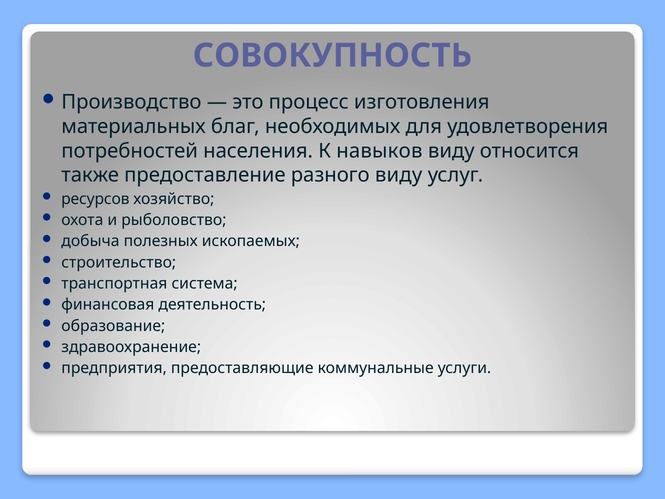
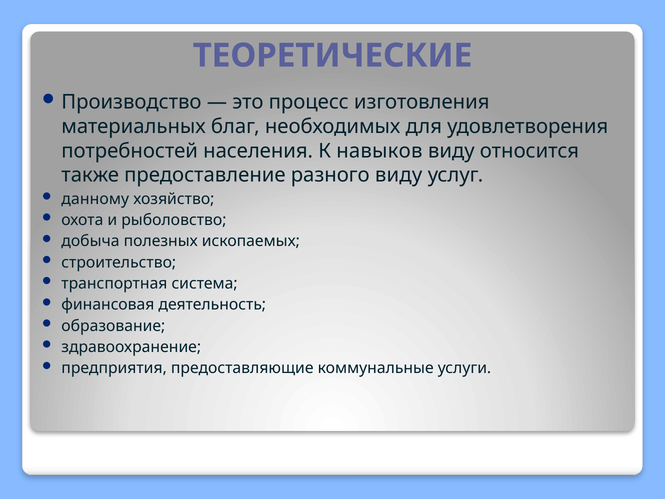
СОВОКУПНОСТЬ: СОВОКУПНОСТЬ -> ТЕОРЕТИЧЕСКИЕ
ресурсов: ресурсов -> данному
